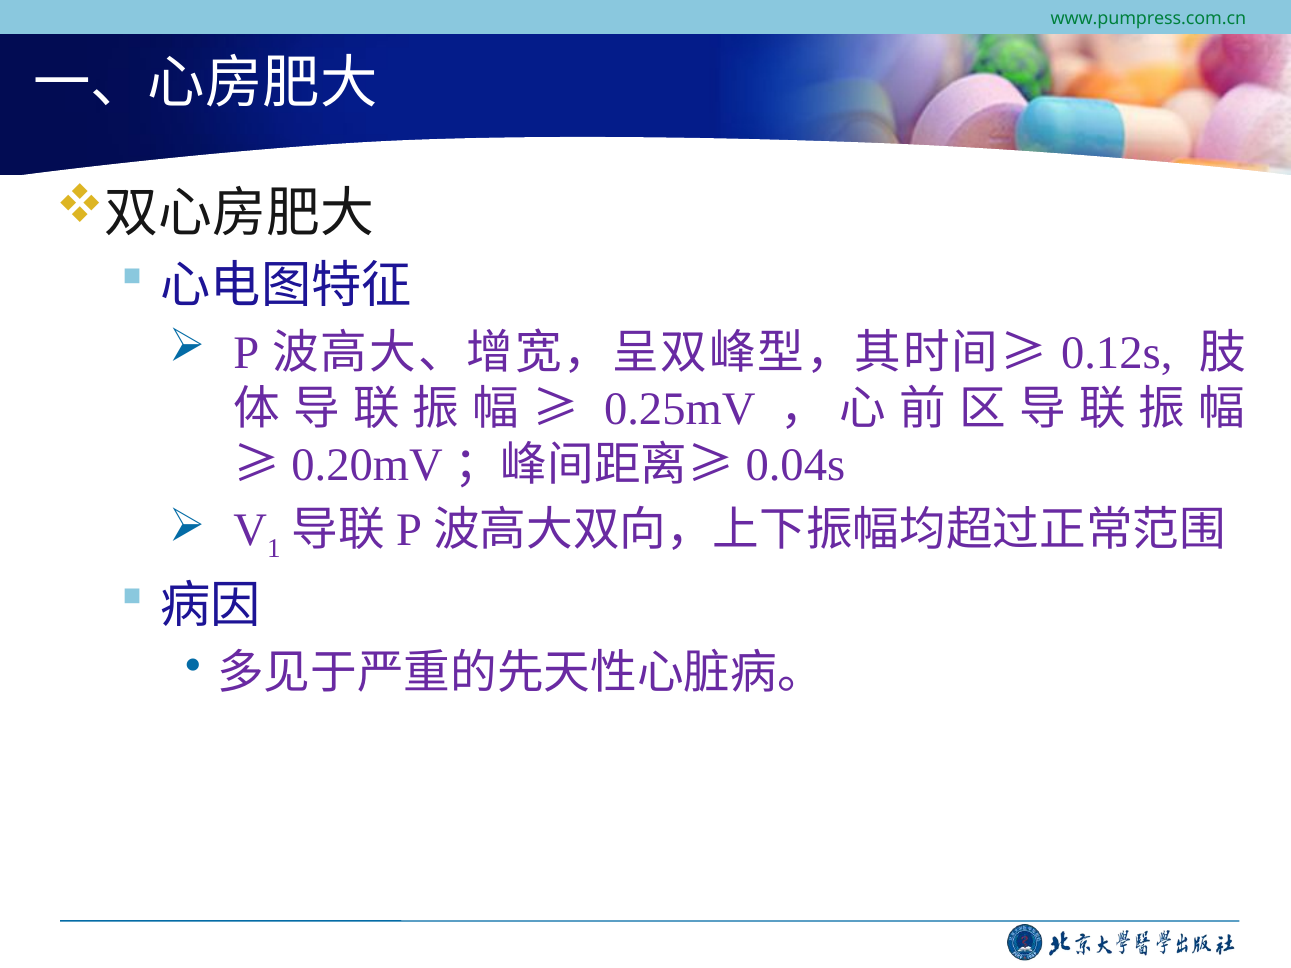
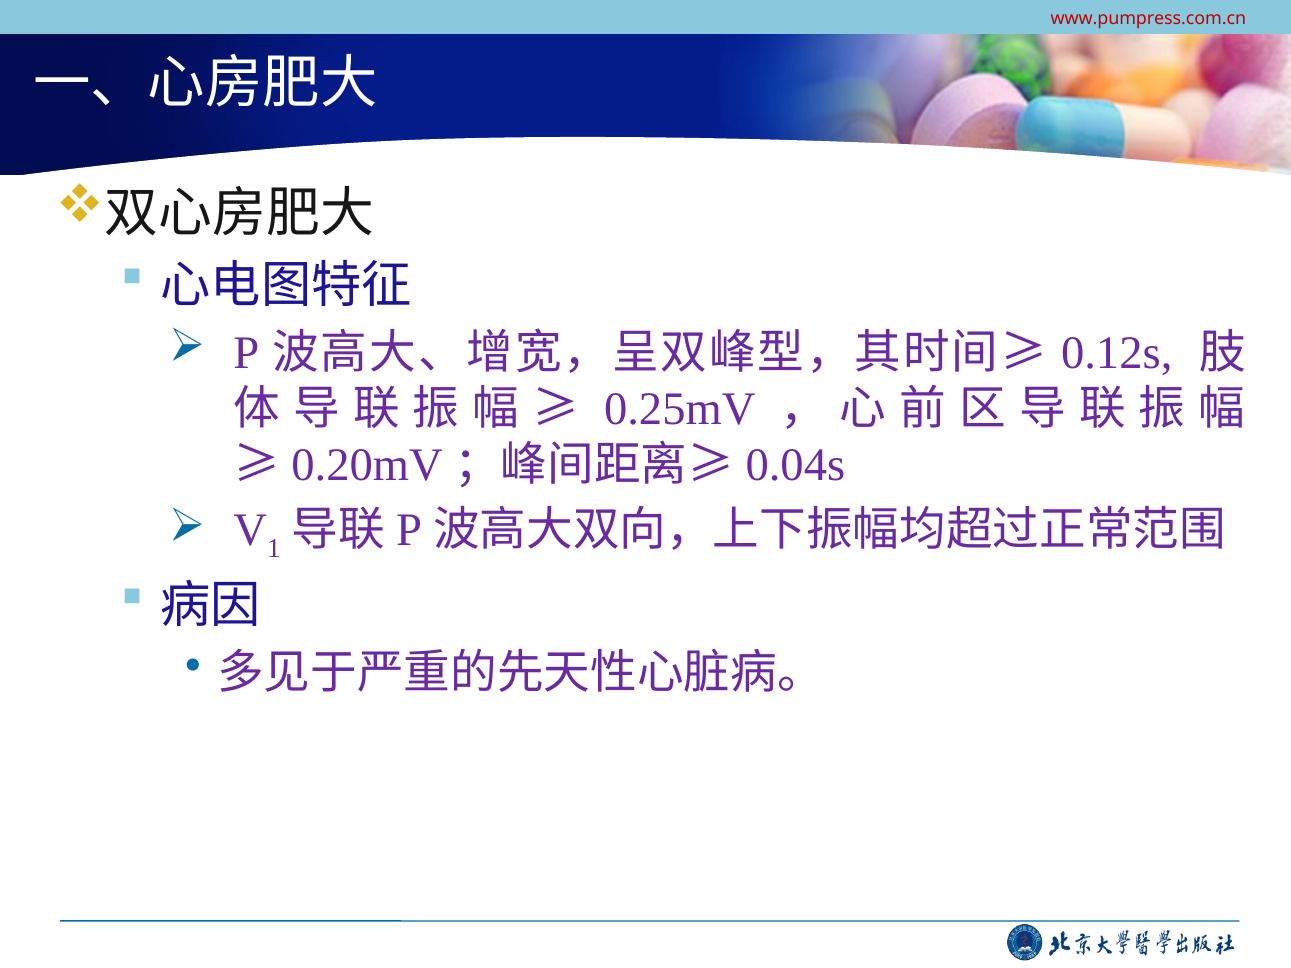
www.pumpress.com.cn colour: green -> red
